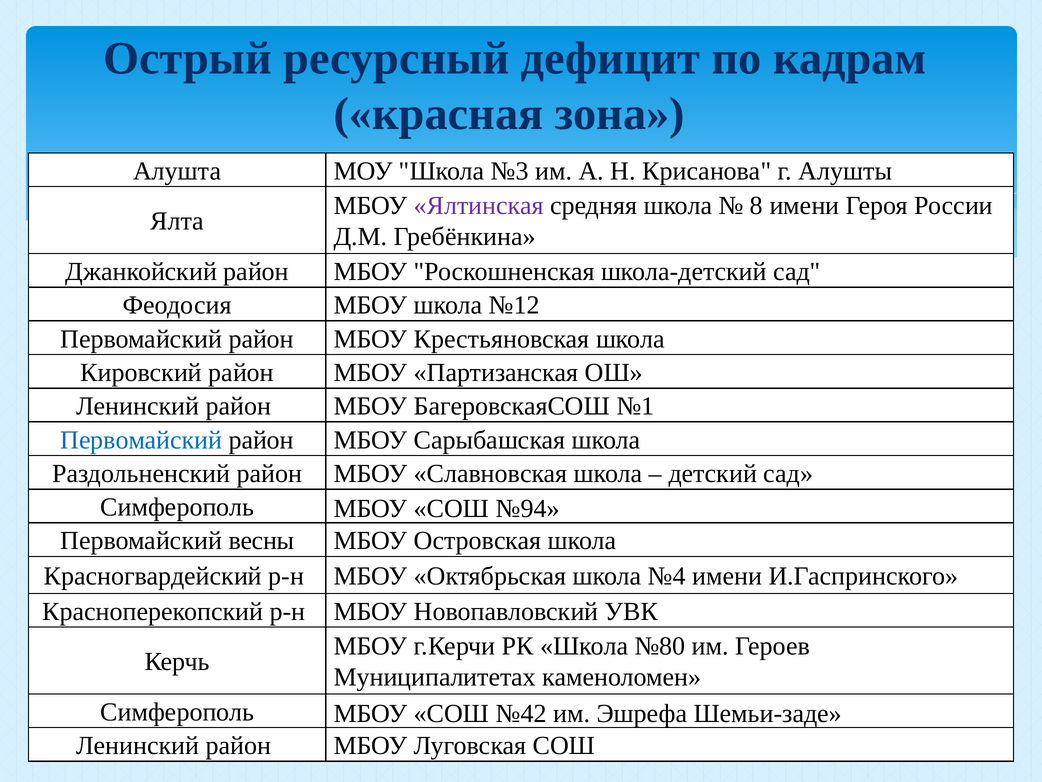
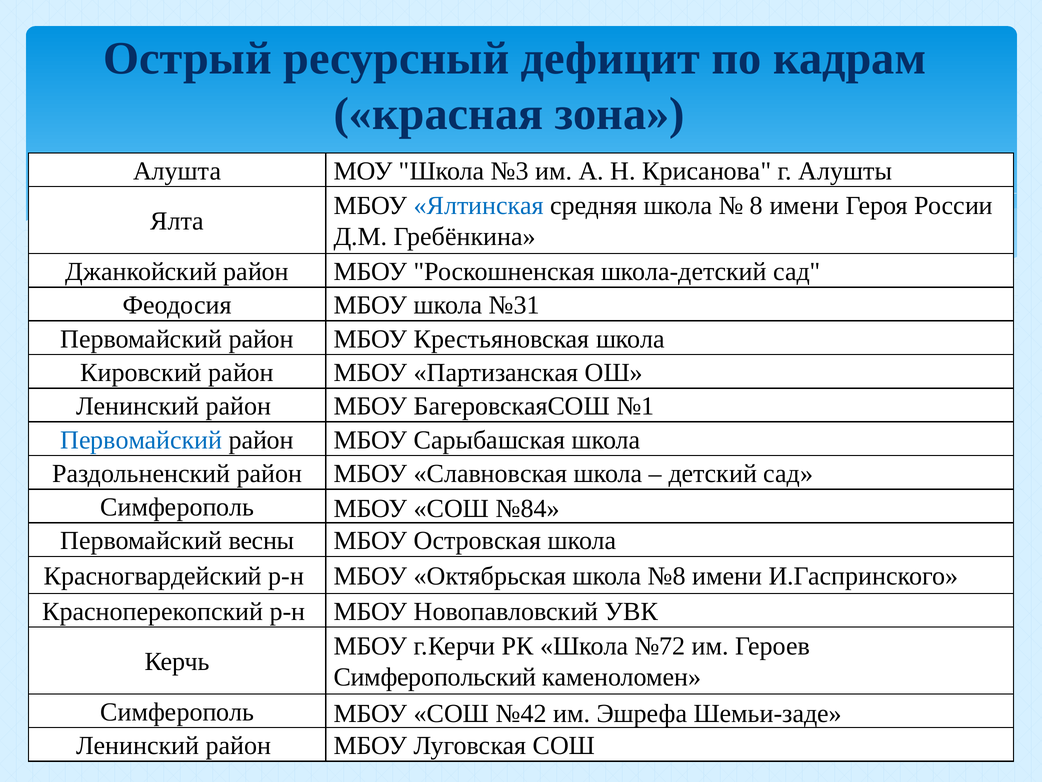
Ялтинская colour: purple -> blue
№12: №12 -> №31
№94: №94 -> №84
№4: №4 -> №8
№80: №80 -> №72
Муниципалитетах: Муниципалитетах -> Симферопольский
